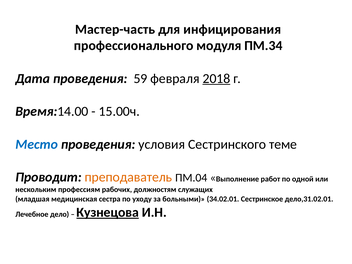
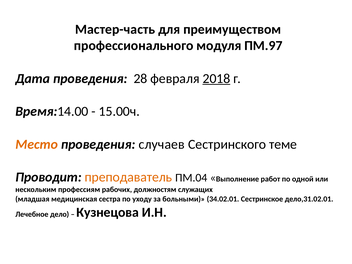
инфицирования: инфицирования -> преимуществом
ПМ.34: ПМ.34 -> ПМ.97
59: 59 -> 28
Место colour: blue -> orange
условия: условия -> случаев
Кузнецова underline: present -> none
